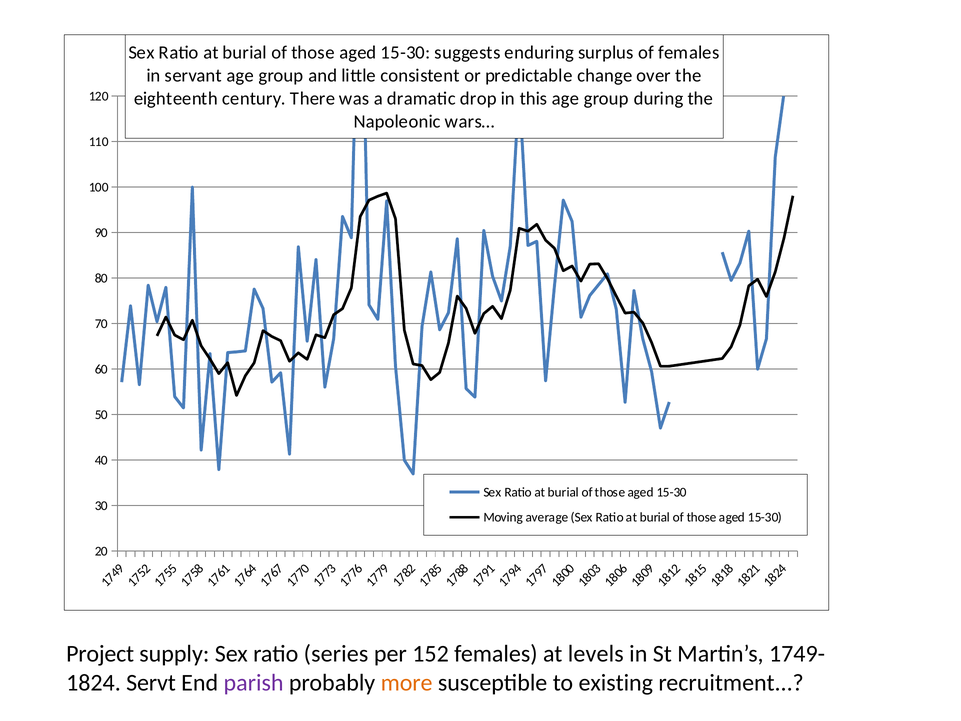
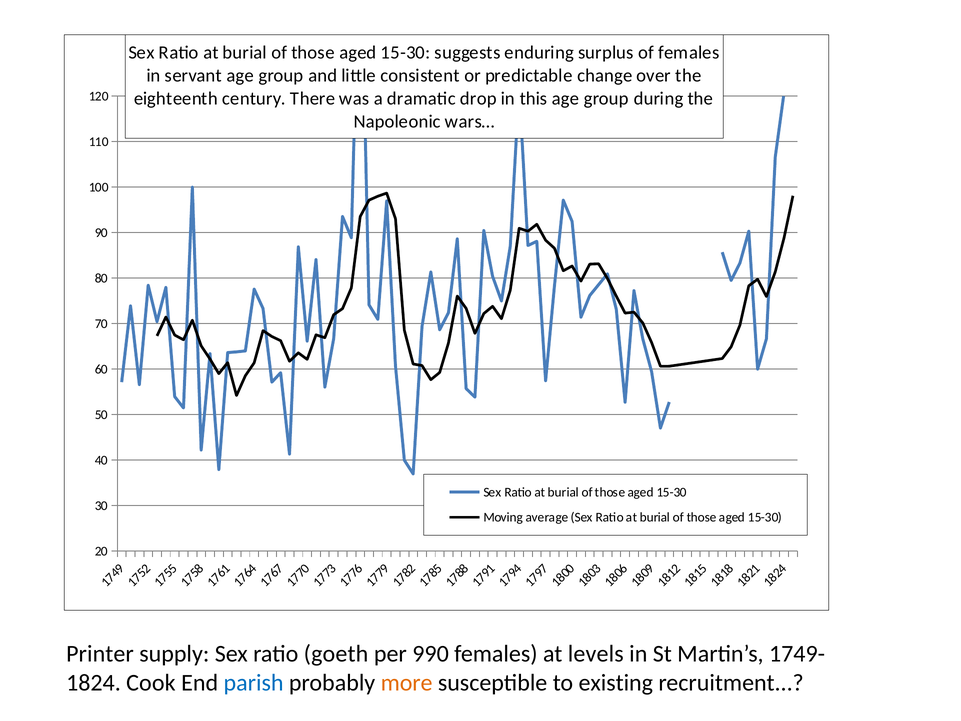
Project: Project -> Printer
series: series -> goeth
152: 152 -> 990
Servt: Servt -> Cook
parish colour: purple -> blue
